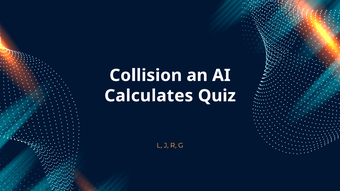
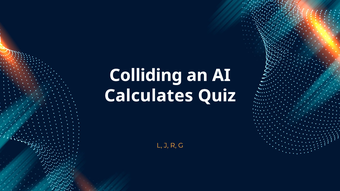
Collision: Collision -> Colliding
